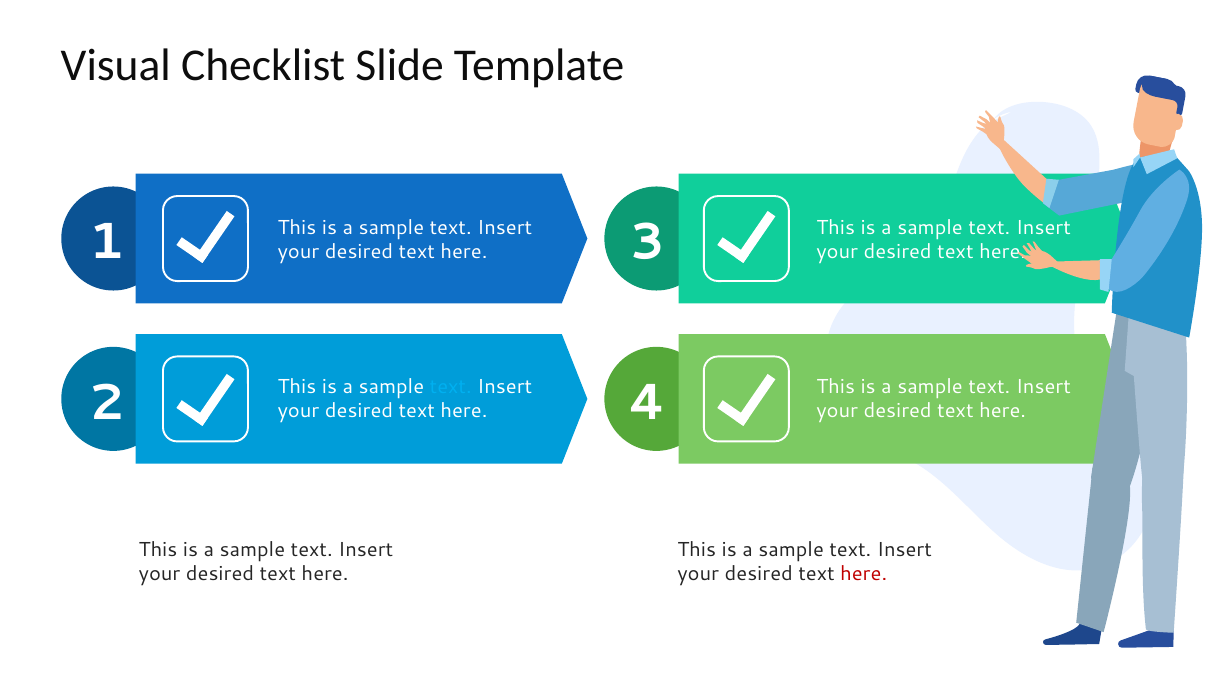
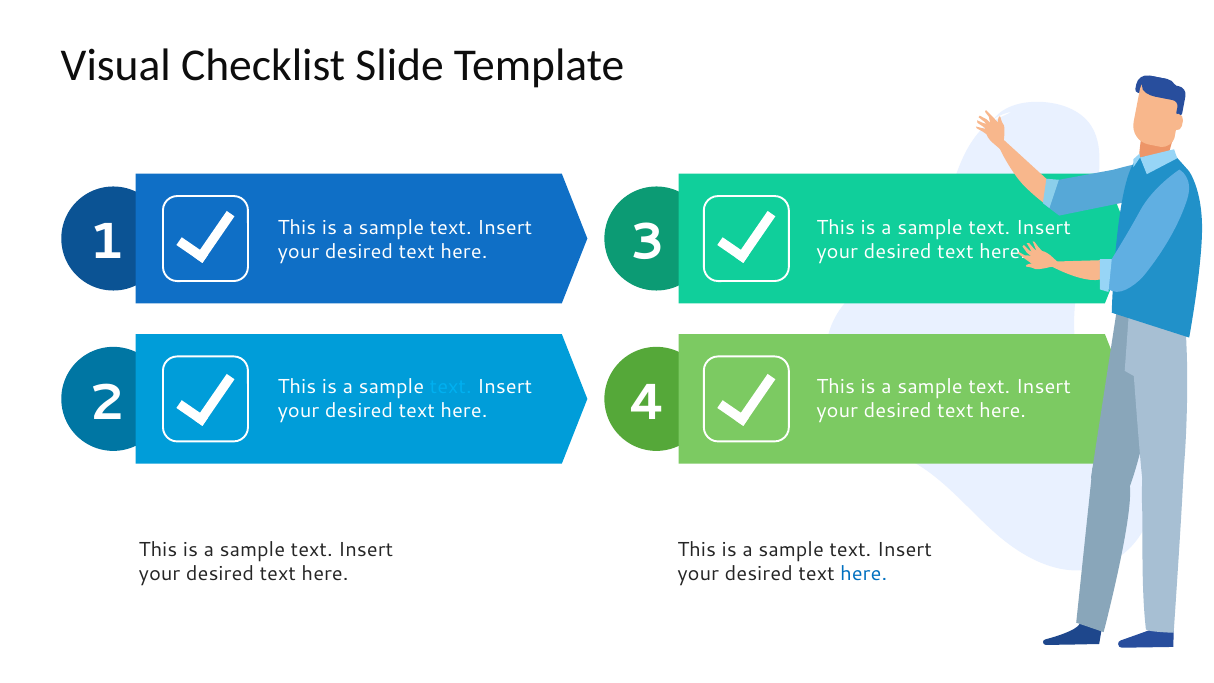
here at (864, 574) colour: red -> blue
